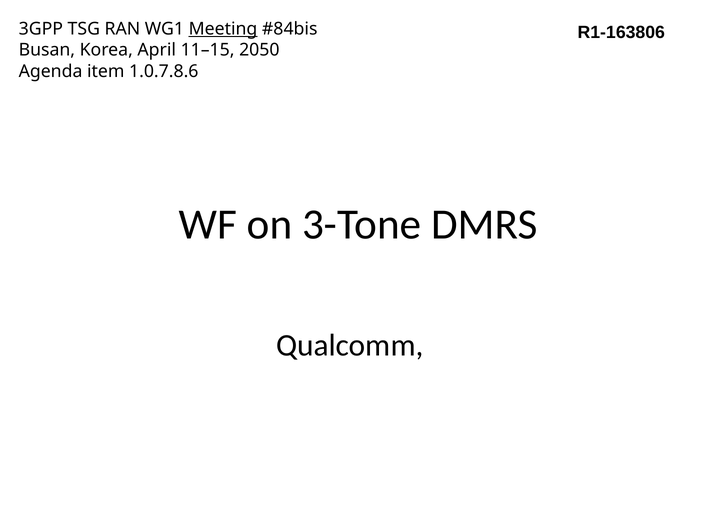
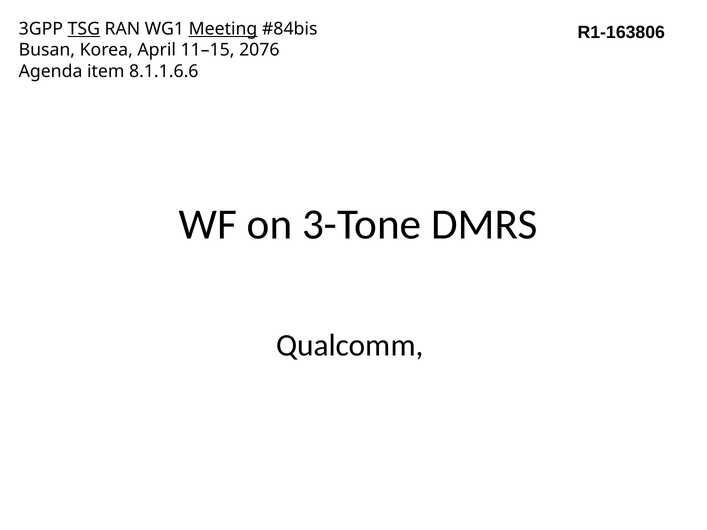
TSG underline: none -> present
2050: 2050 -> 2076
1.0.7.8.6: 1.0.7.8.6 -> 8.1.1.6.6
